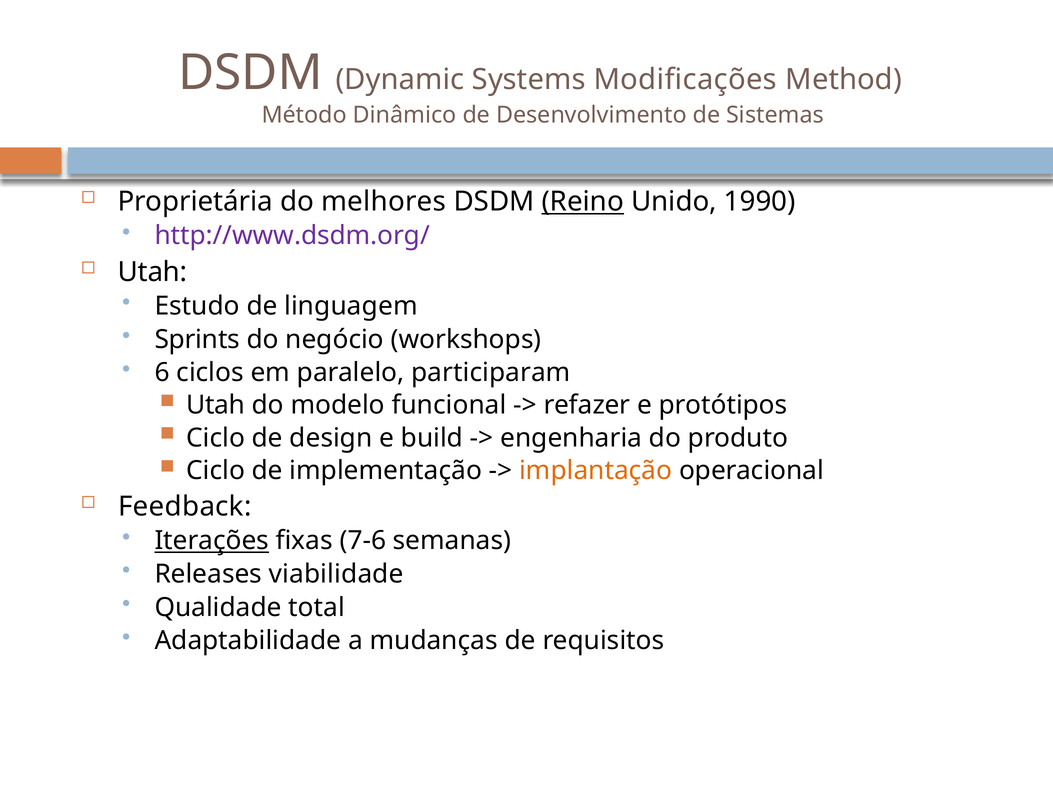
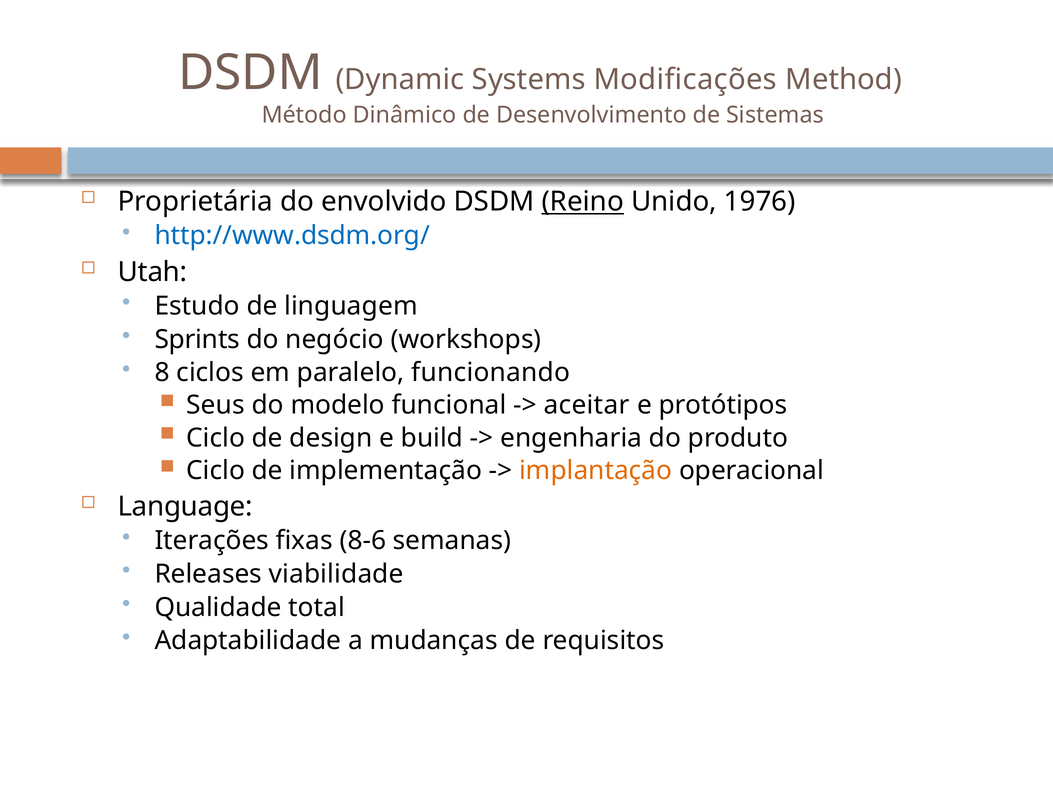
melhores: melhores -> envolvido
1990: 1990 -> 1976
http://www.dsdm.org/ colour: purple -> blue
6: 6 -> 8
participaram: participaram -> funcionando
Utah at (216, 405): Utah -> Seus
refazer: refazer -> aceitar
Feedback: Feedback -> Language
Iterações underline: present -> none
7-6: 7-6 -> 8-6
